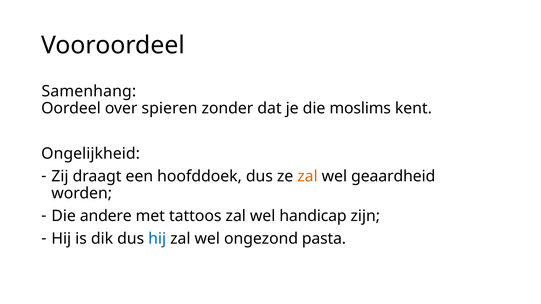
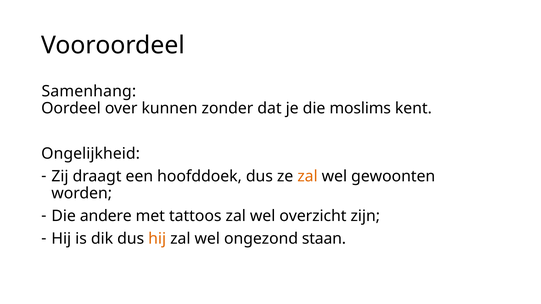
spieren: spieren -> kunnen
geaardheid: geaardheid -> gewoonten
handicap: handicap -> overzicht
hij at (157, 239) colour: blue -> orange
pasta: pasta -> staan
